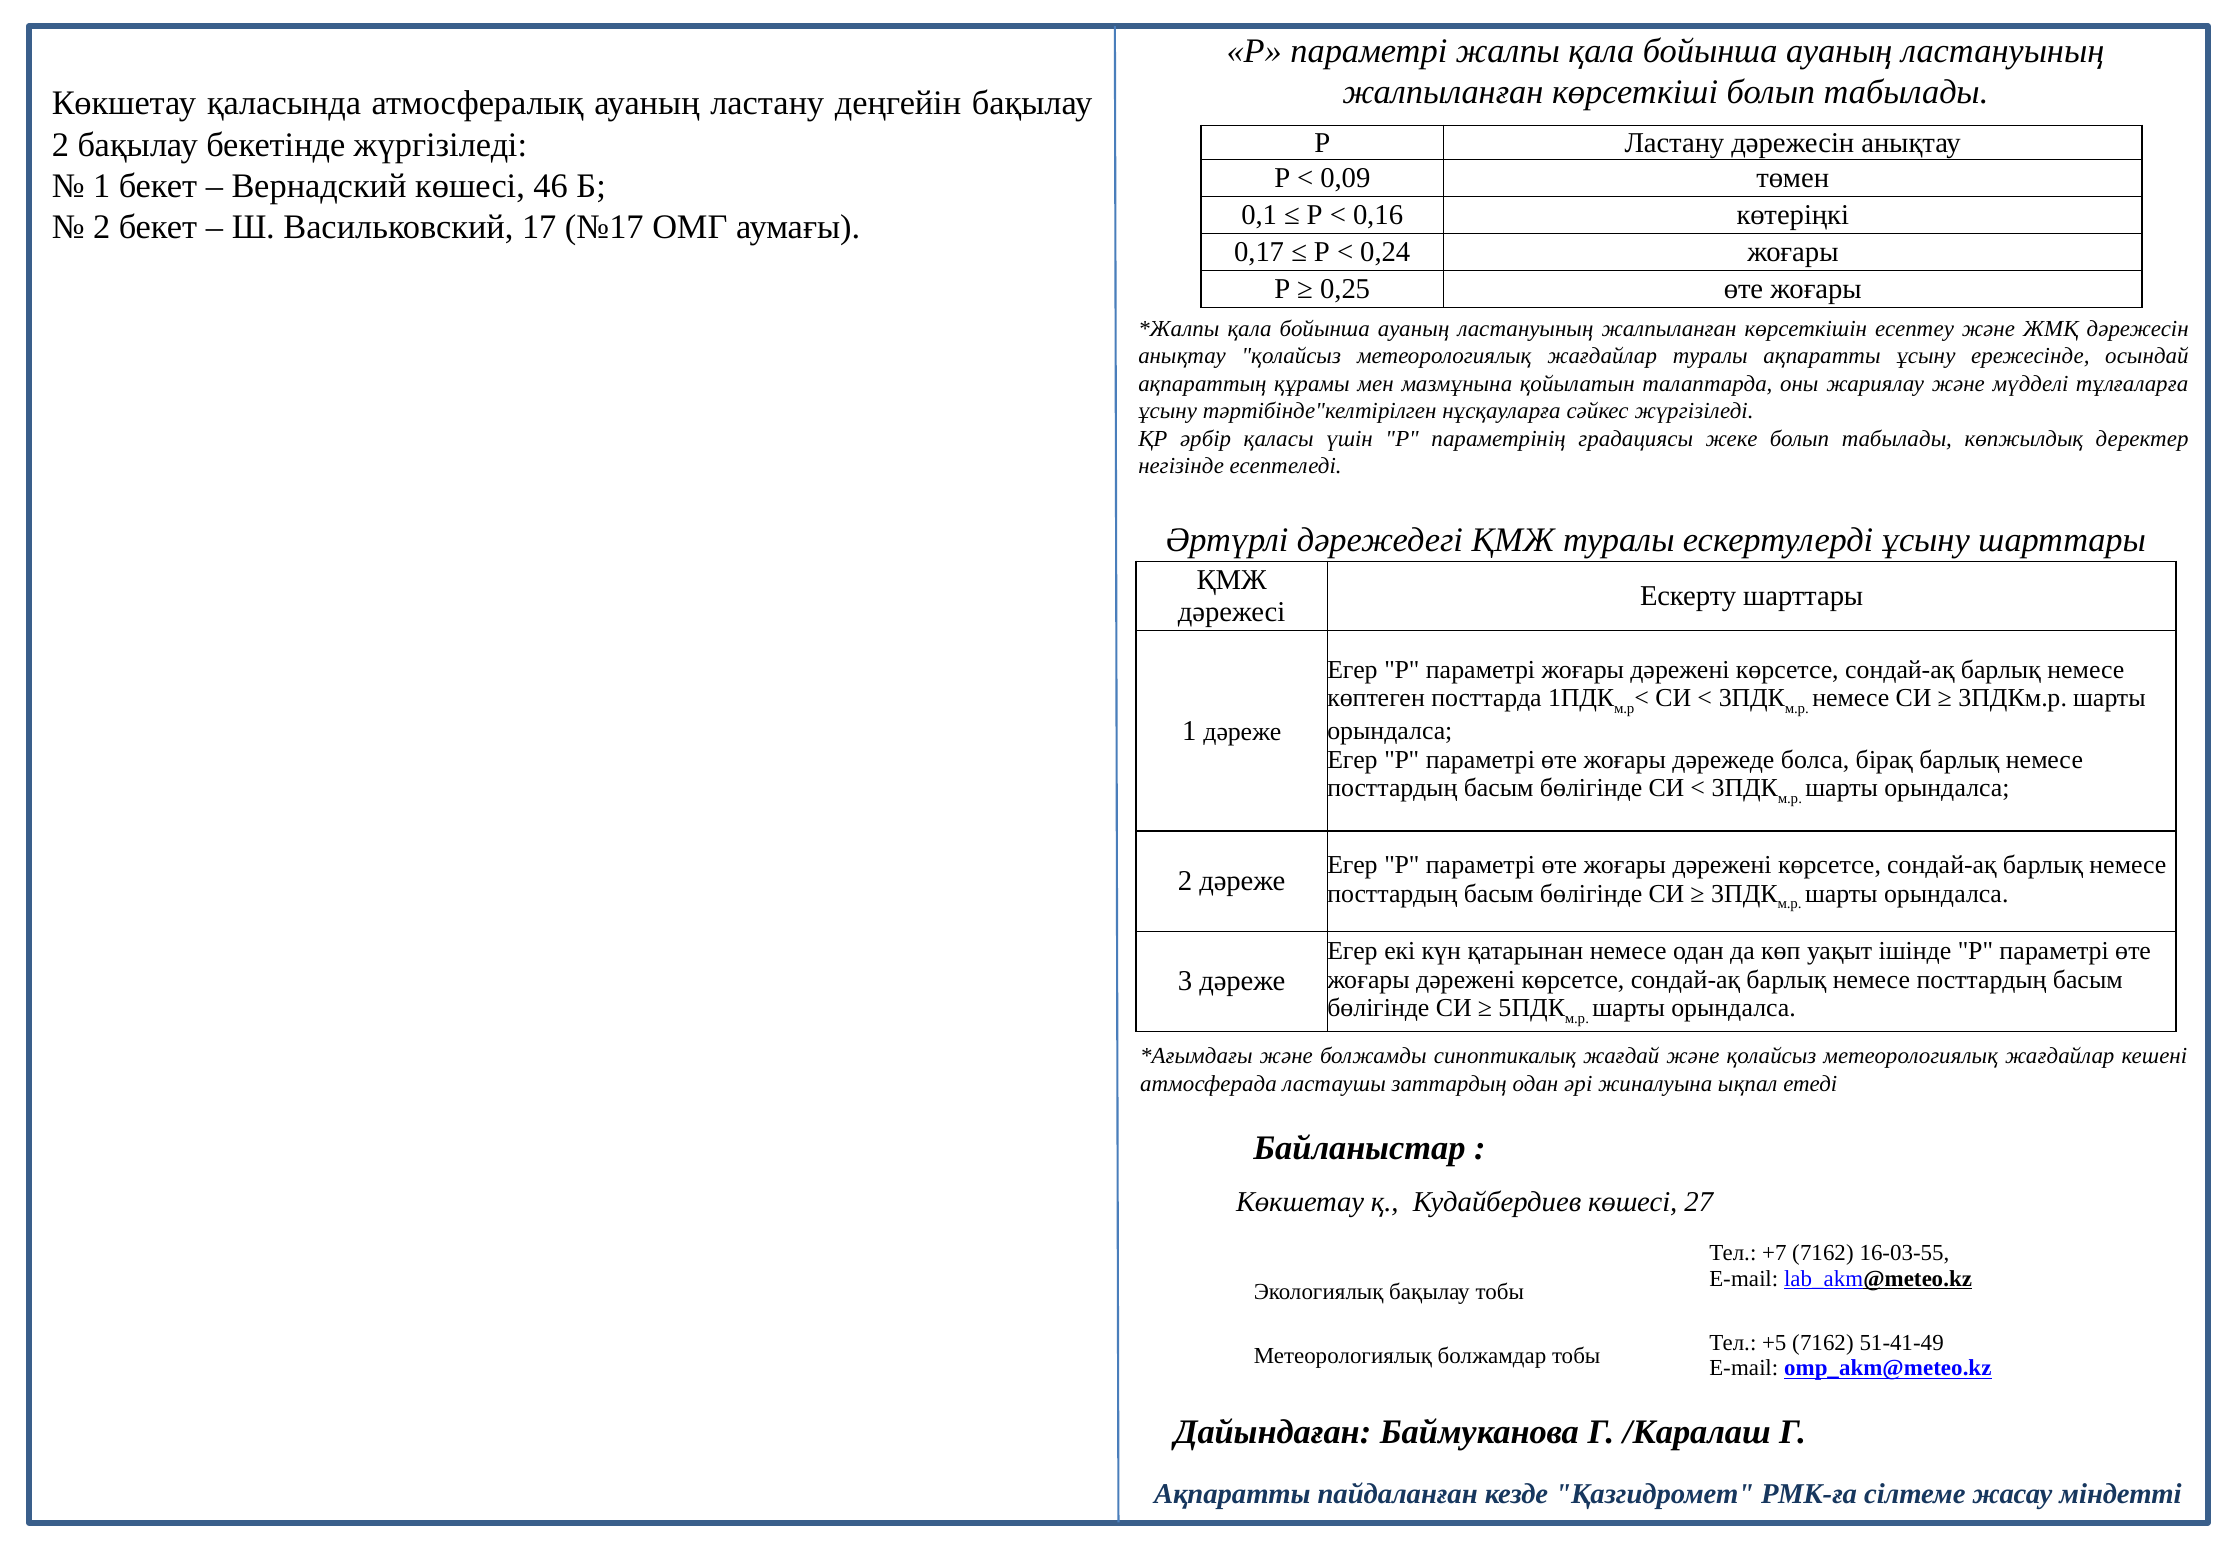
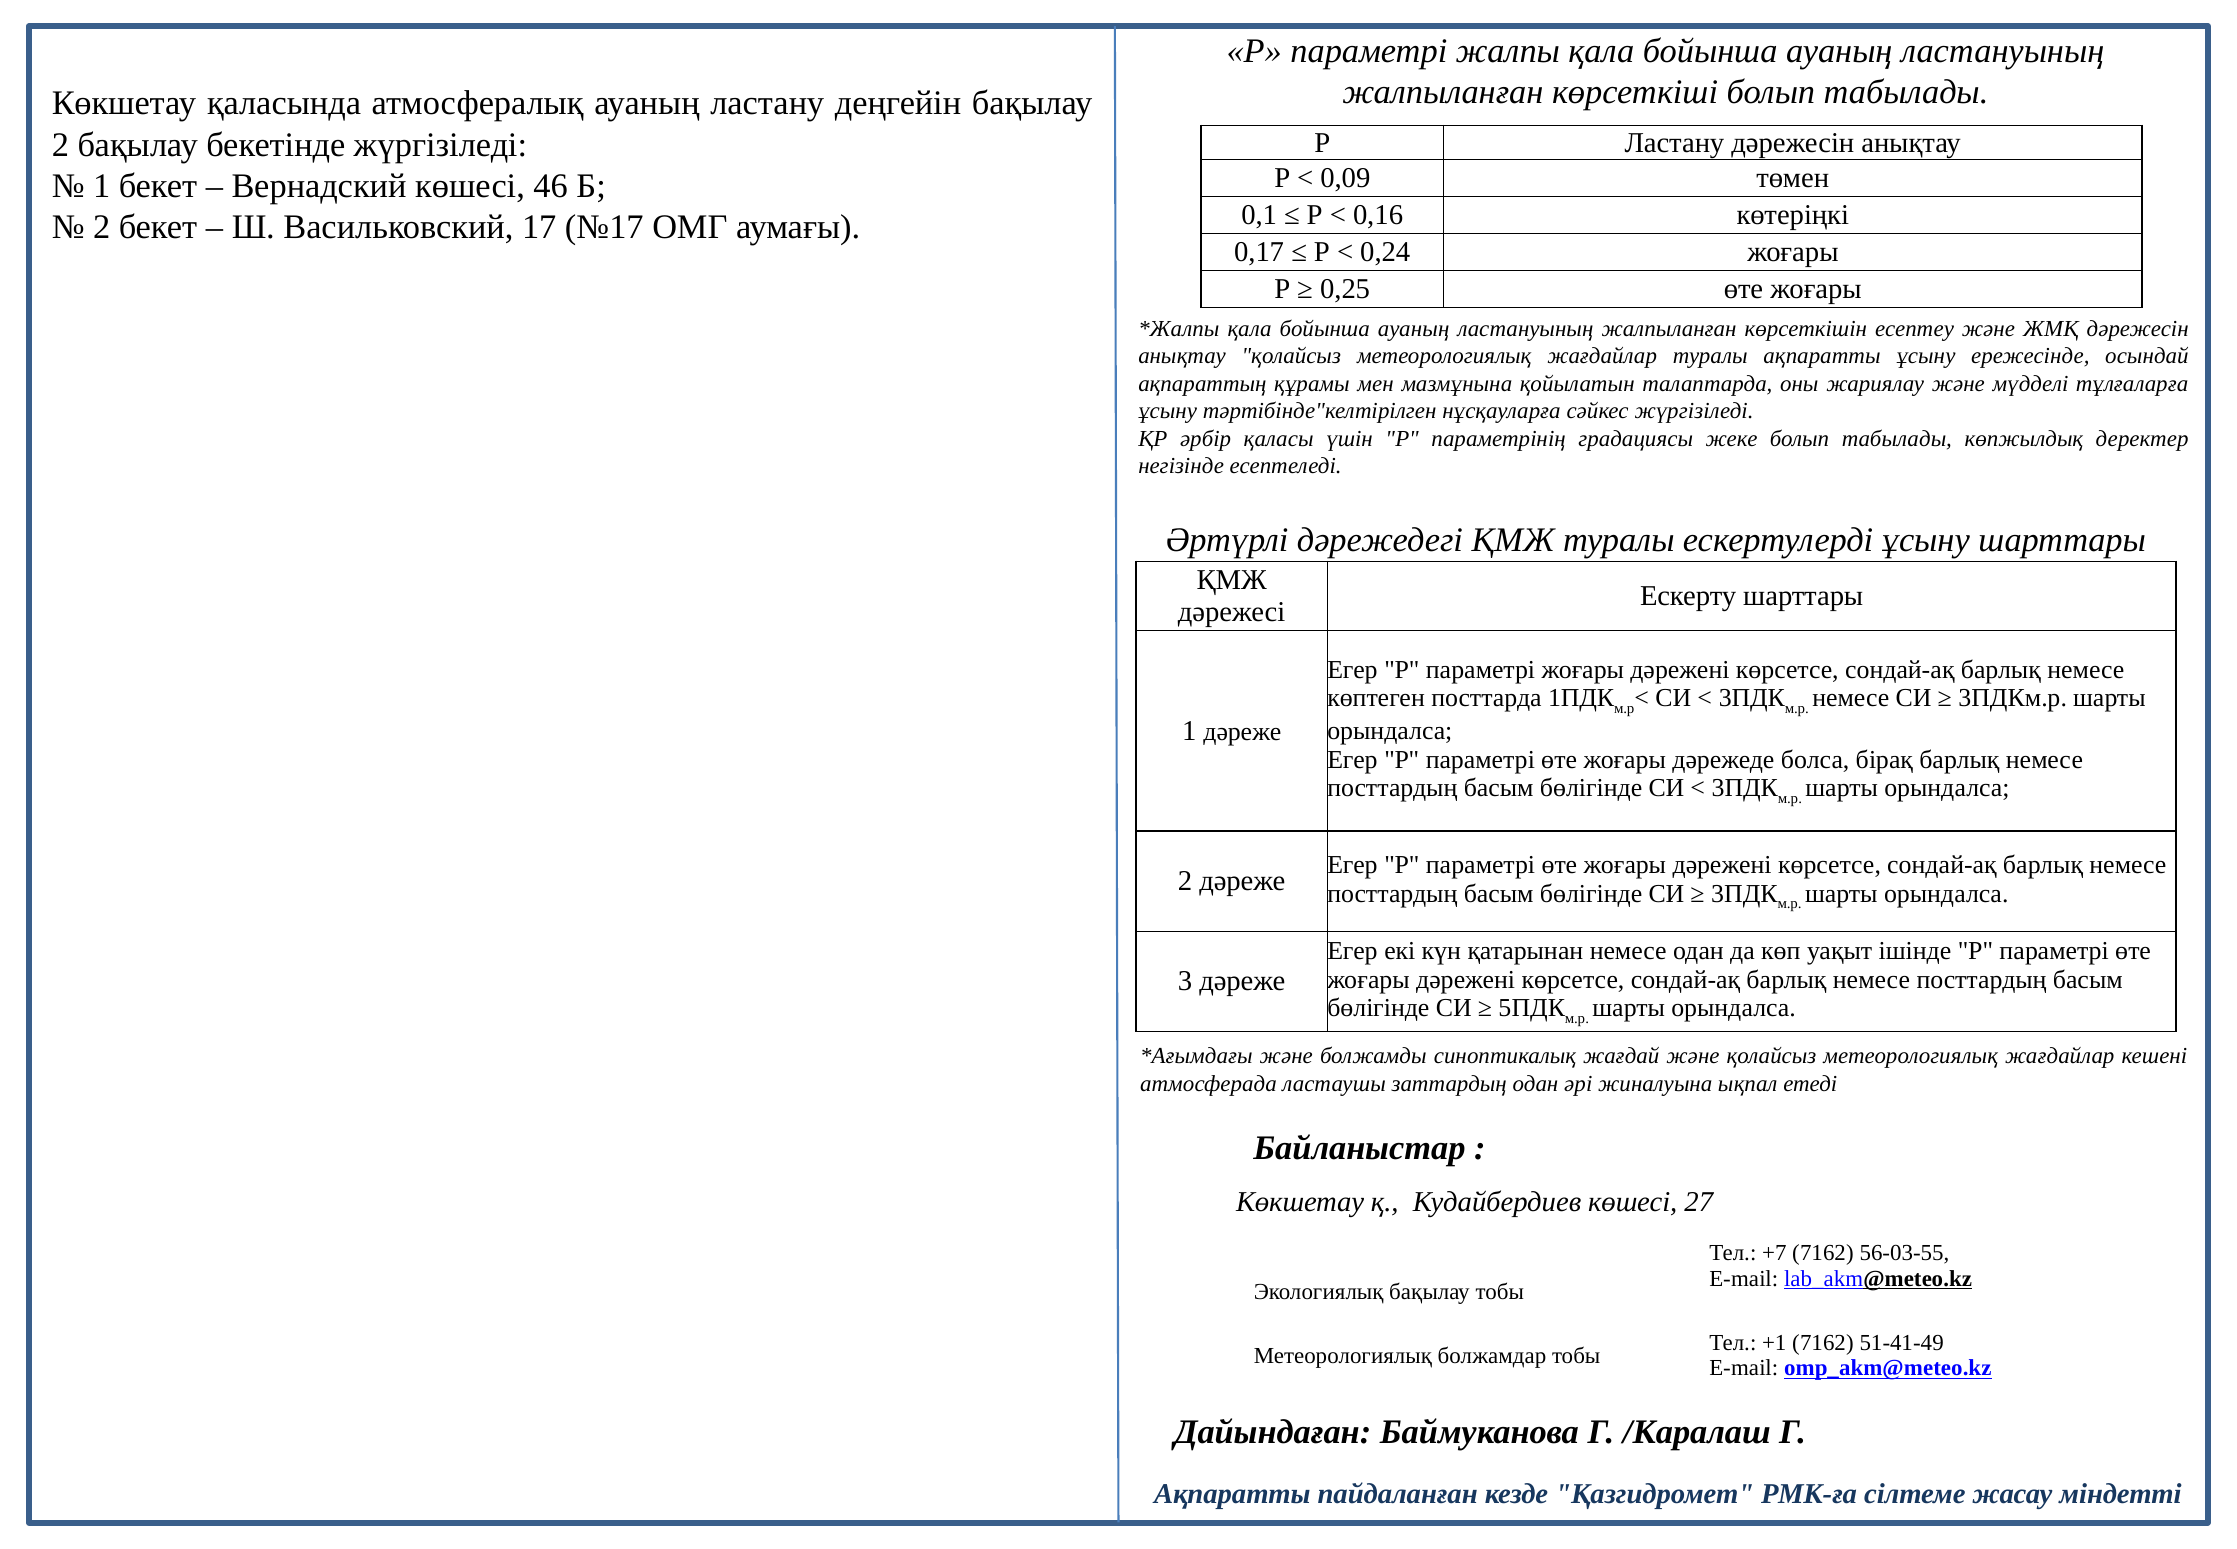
16-03-55: 16-03-55 -> 56-03-55
+5: +5 -> +1
